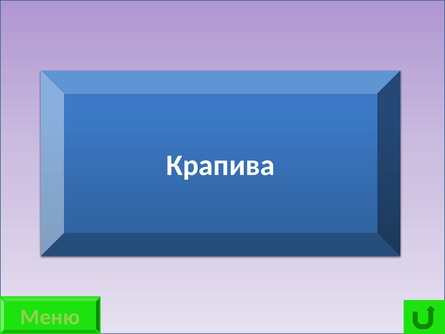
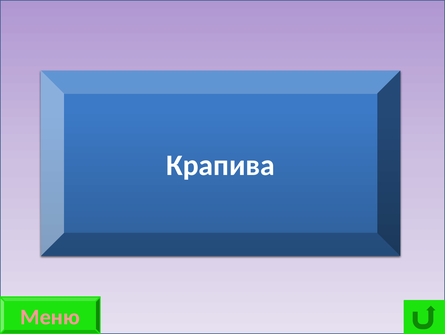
Меню colour: light green -> pink
